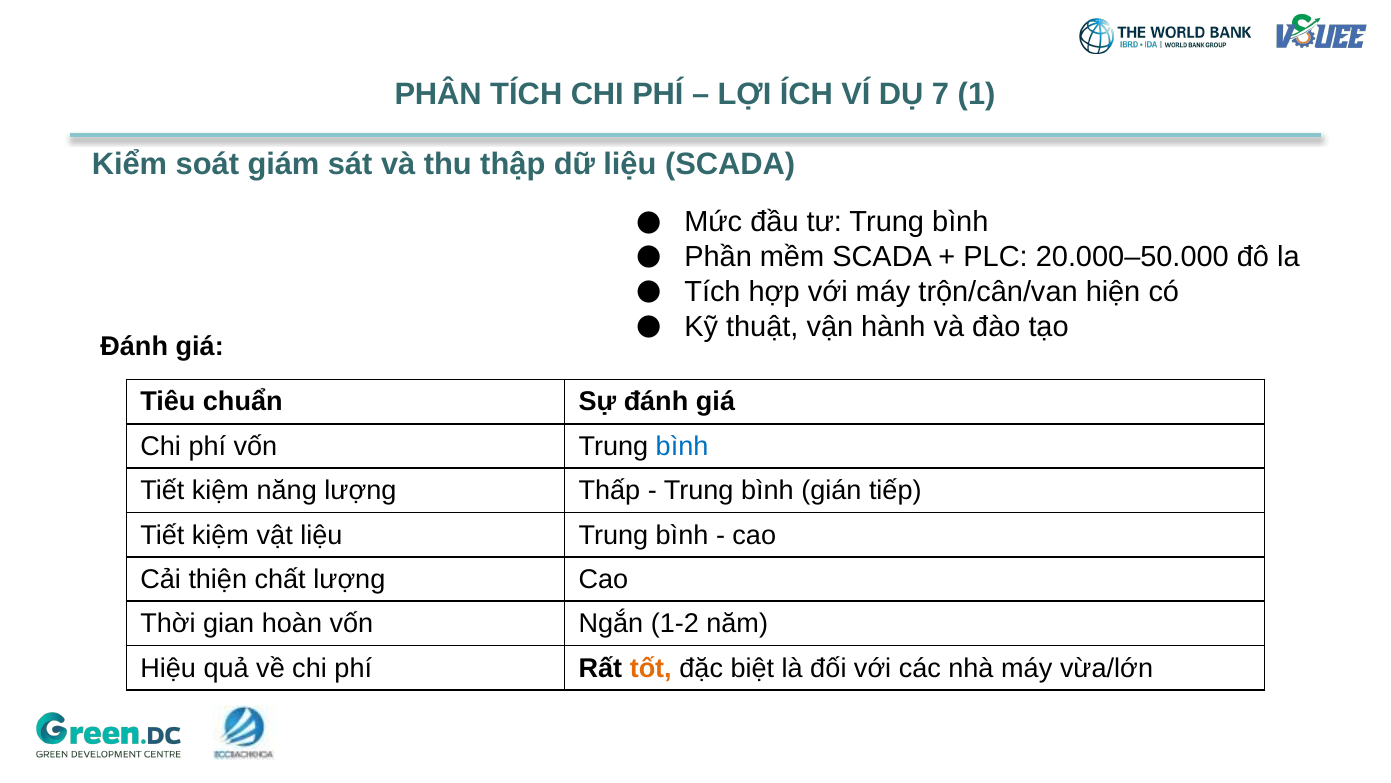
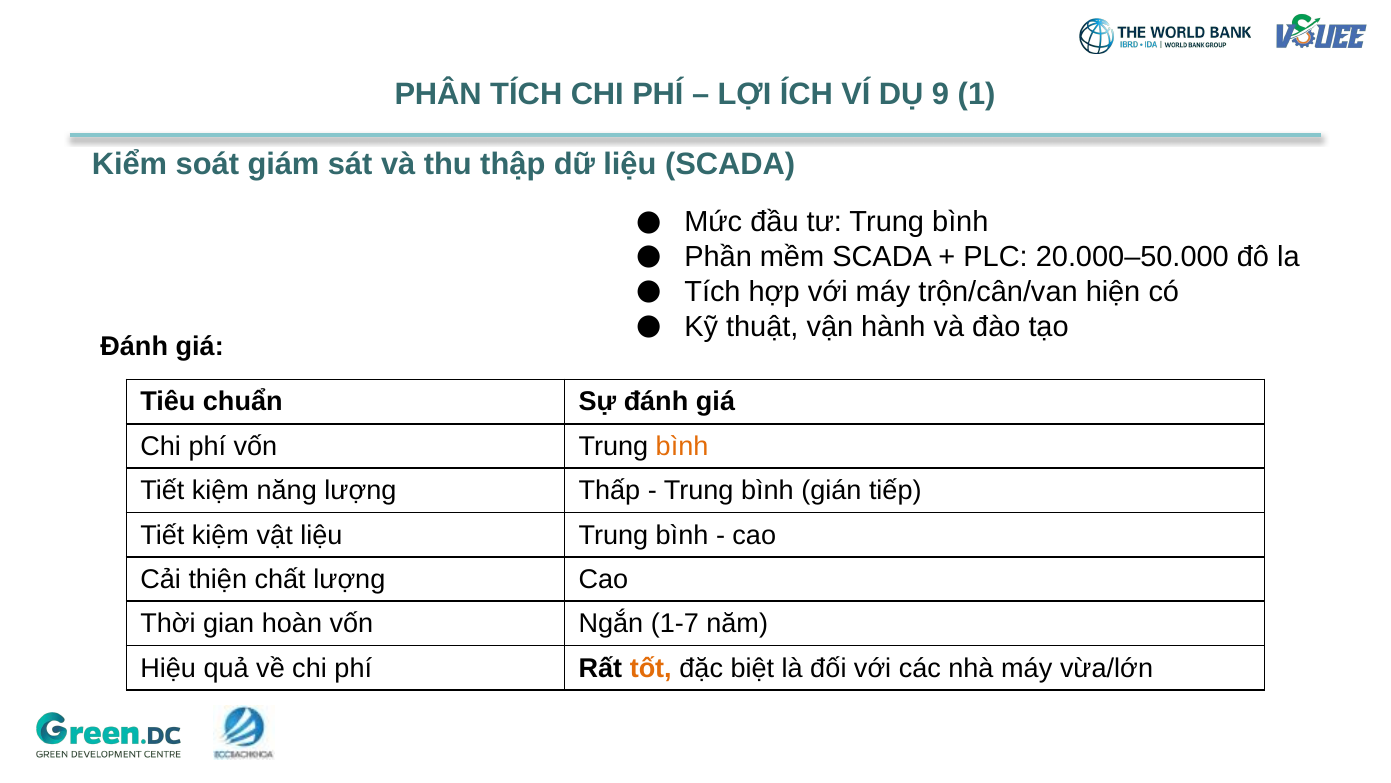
7: 7 -> 9
bình at (682, 446) colour: blue -> orange
1-2: 1-2 -> 1-7
